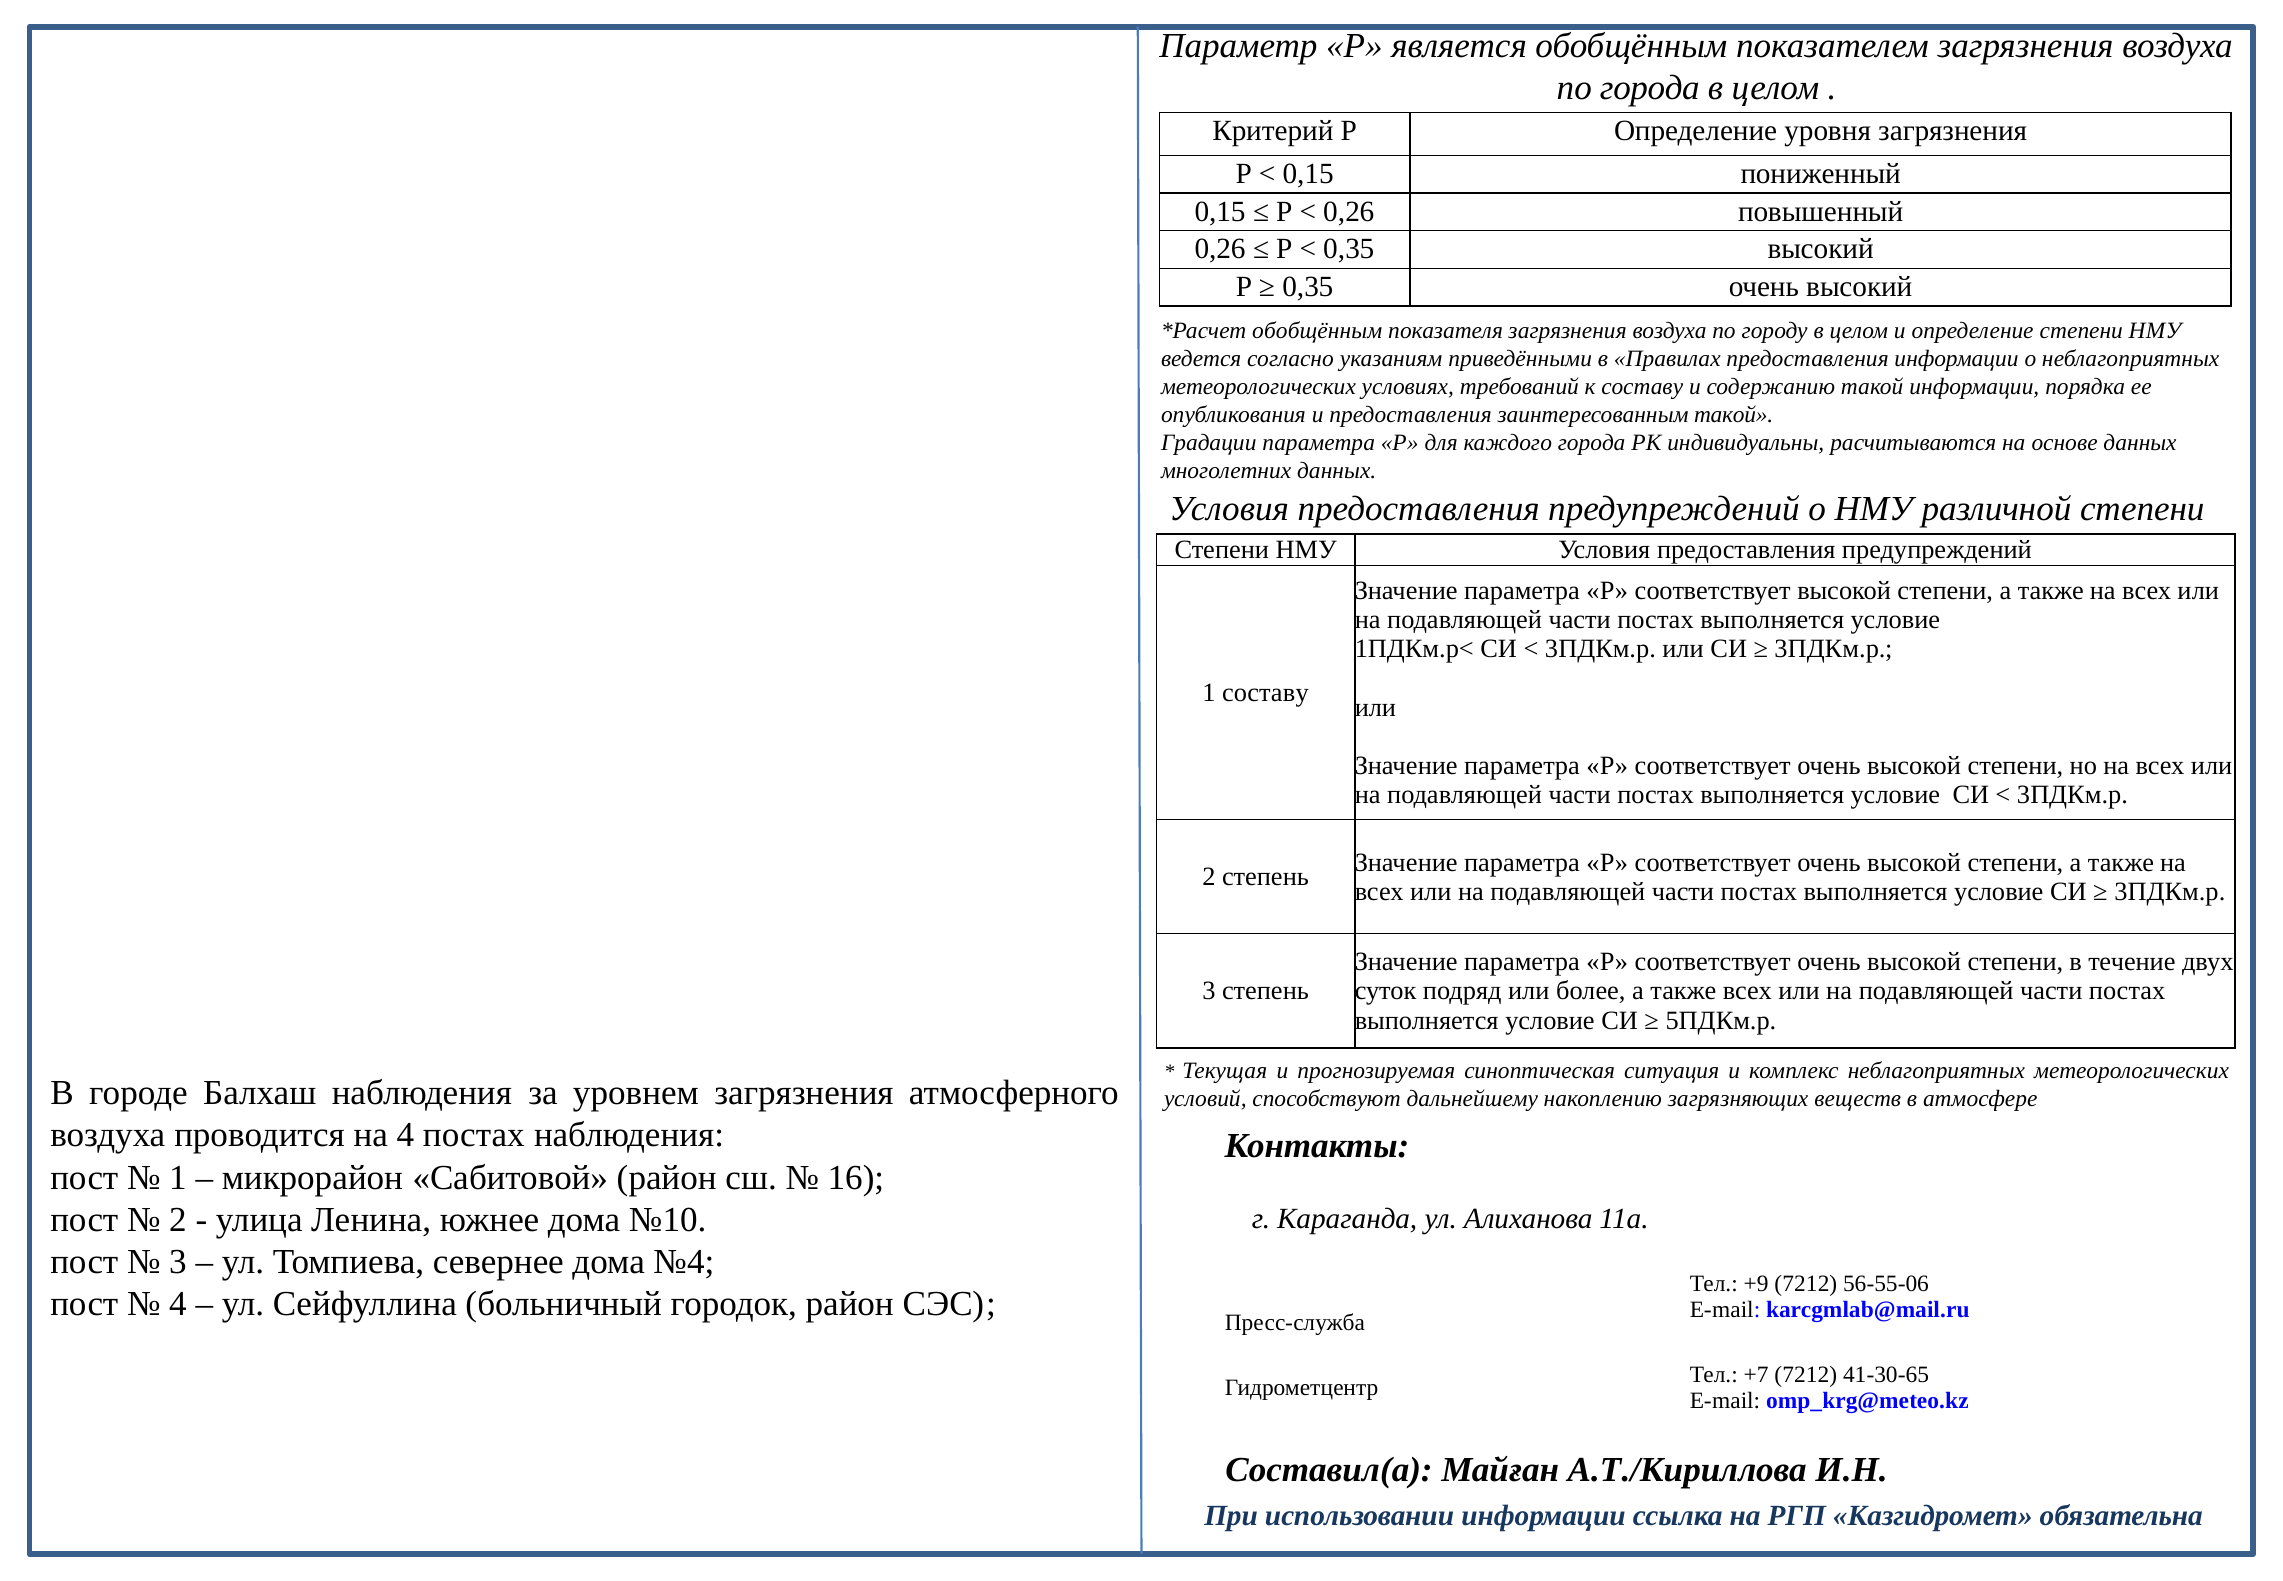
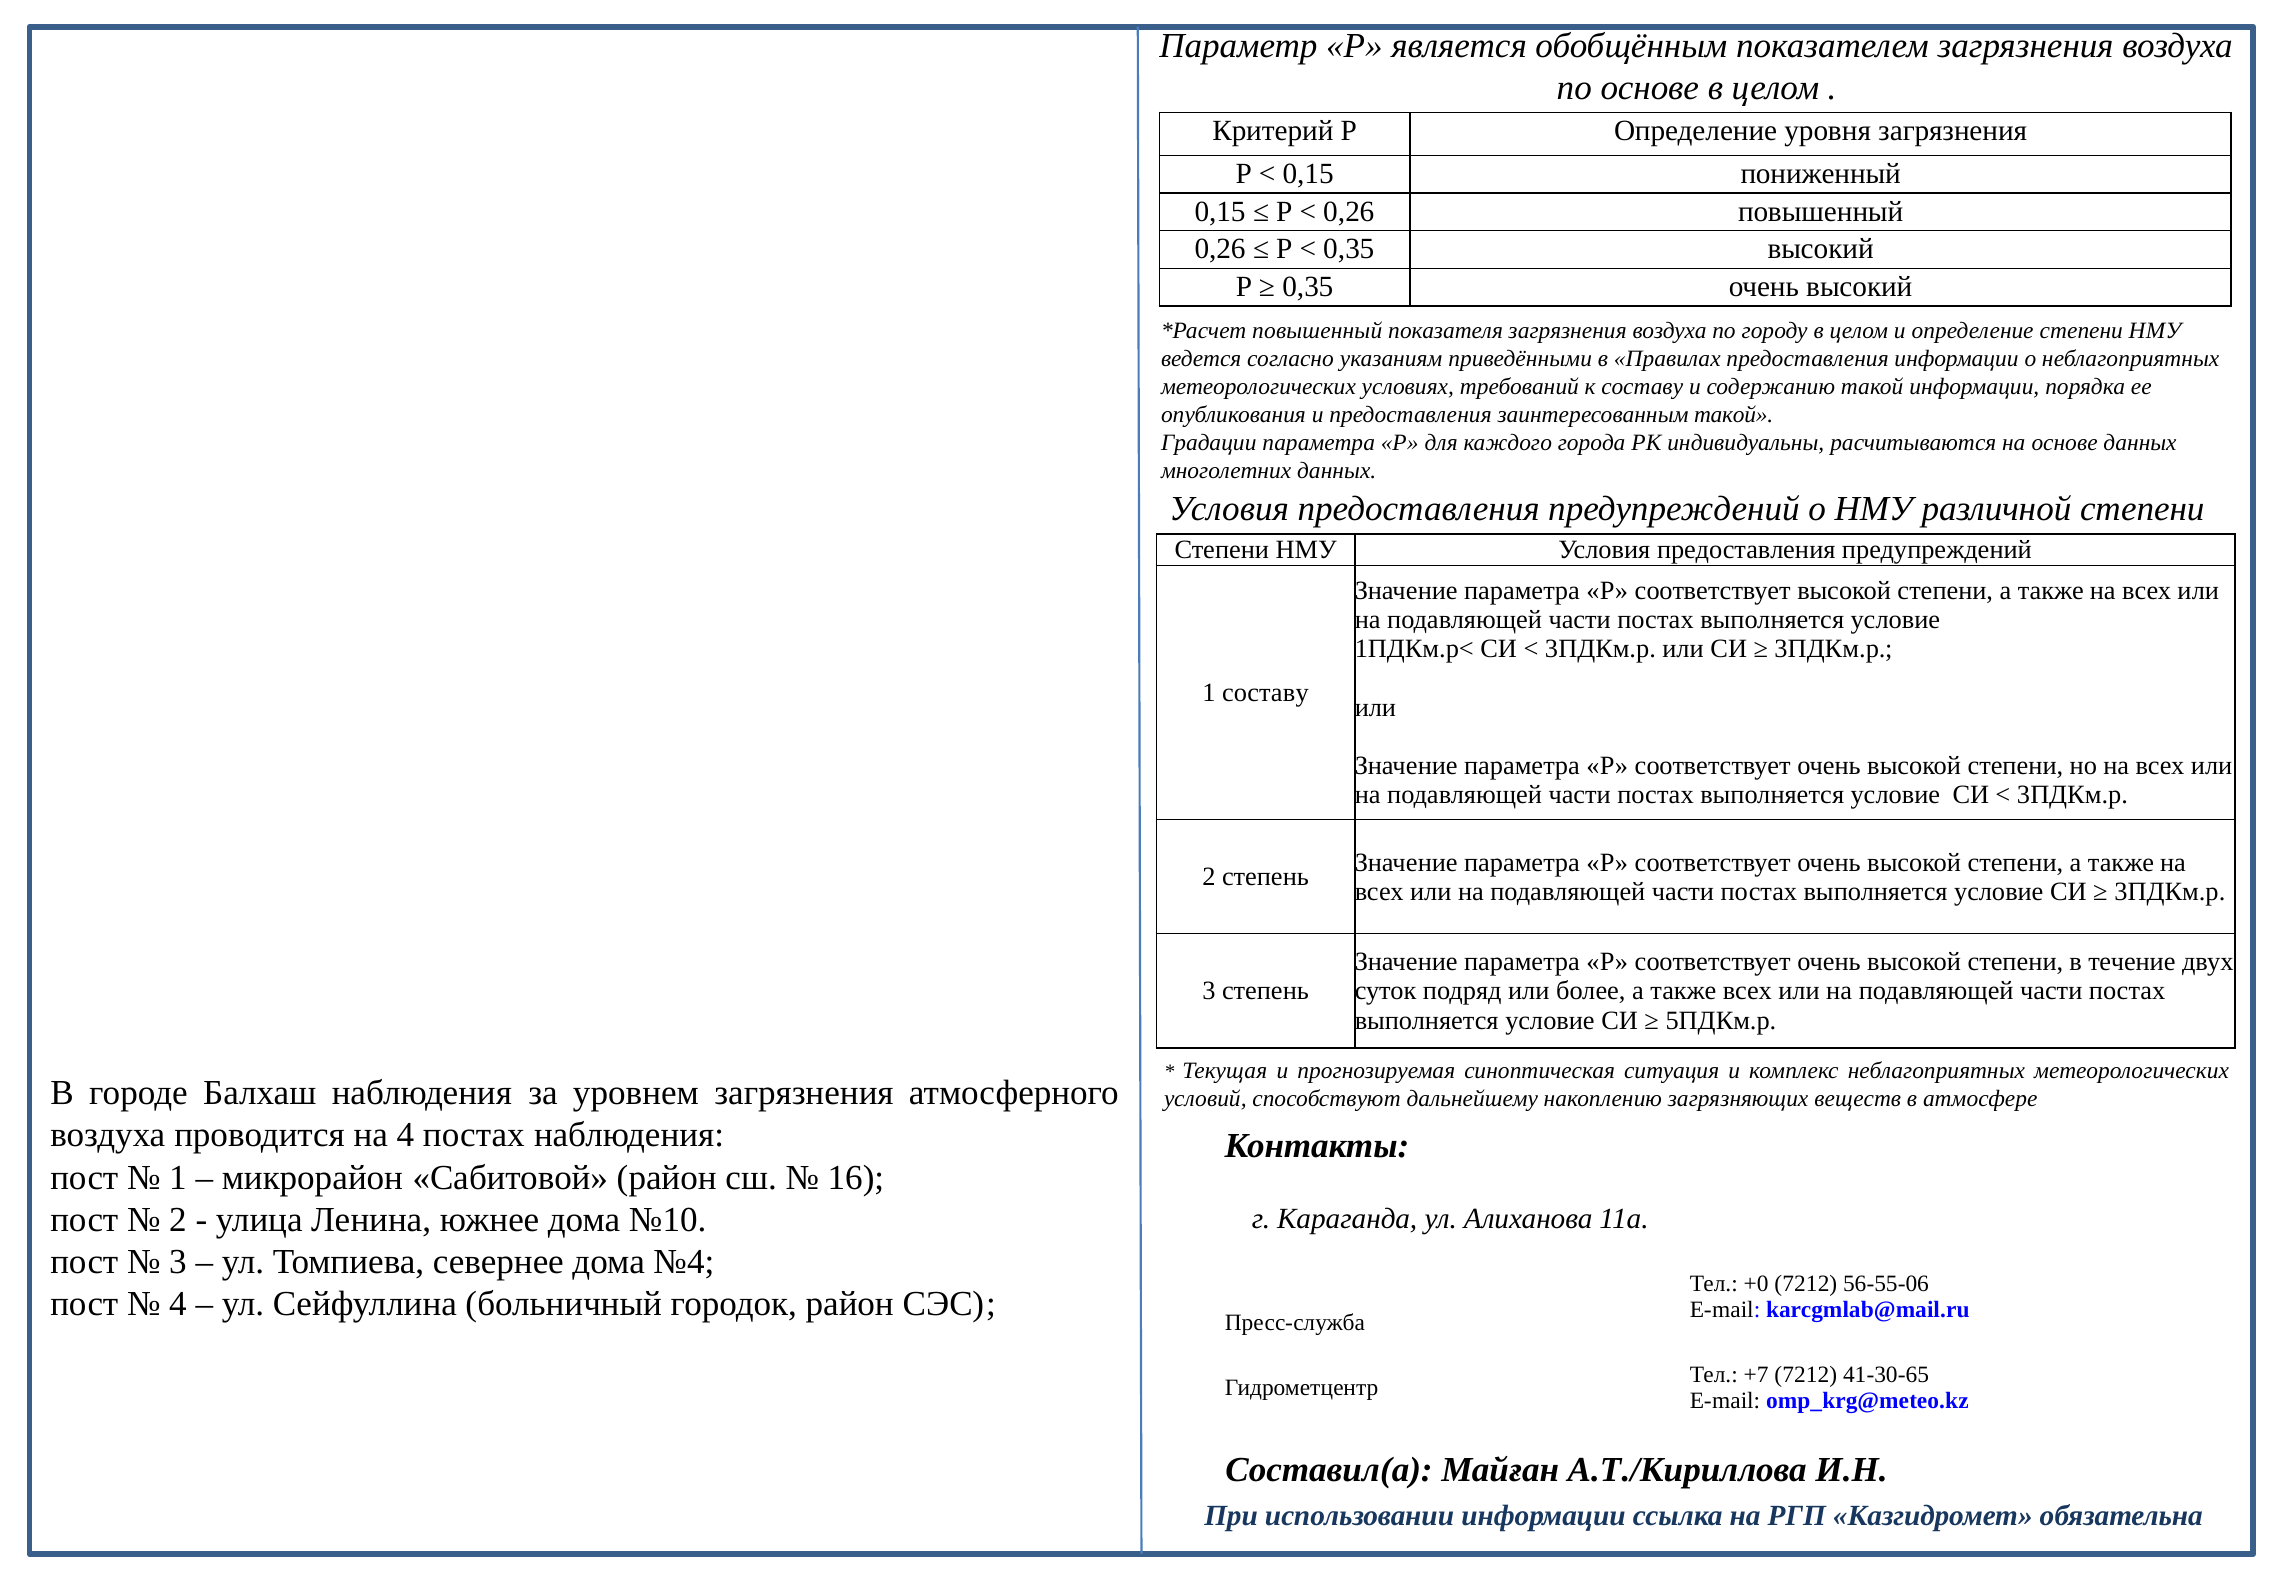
по города: города -> основе
обобщённым at (1317, 330): обобщённым -> повышенный
+9: +9 -> +0
